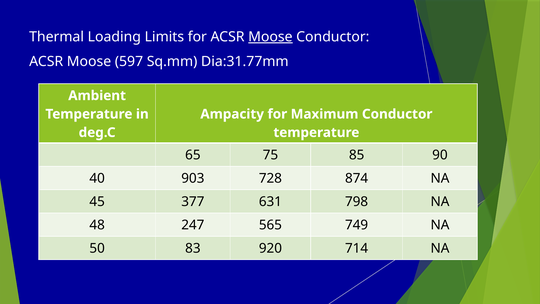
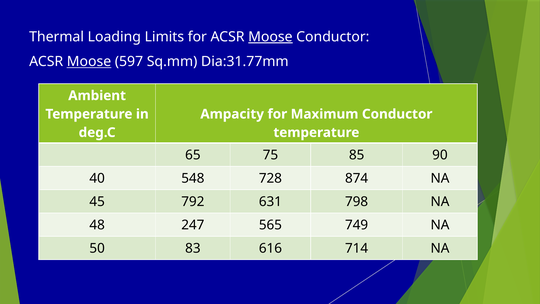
Moose at (89, 62) underline: none -> present
903: 903 -> 548
377: 377 -> 792
920: 920 -> 616
